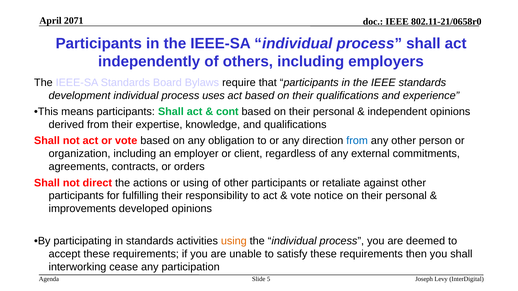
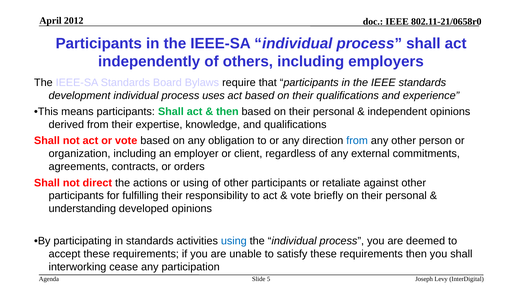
2071: 2071 -> 2012
cont at (227, 112): cont -> then
notice: notice -> briefly
improvements: improvements -> understanding
using at (234, 241) colour: orange -> blue
